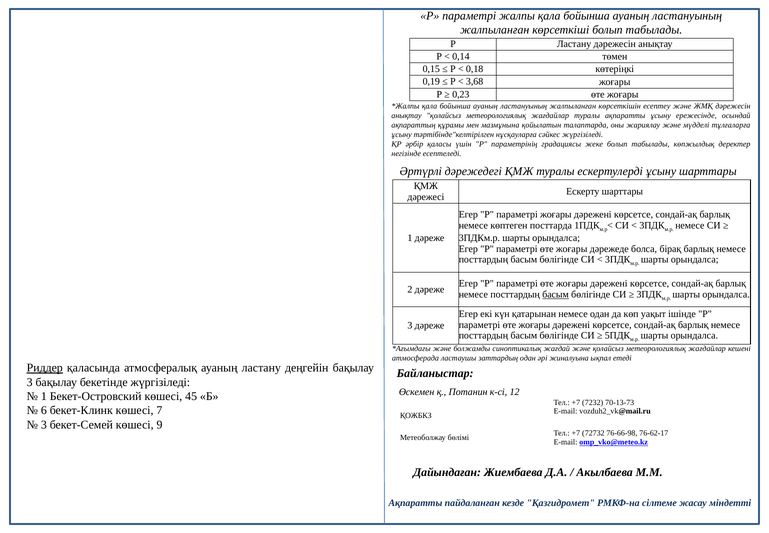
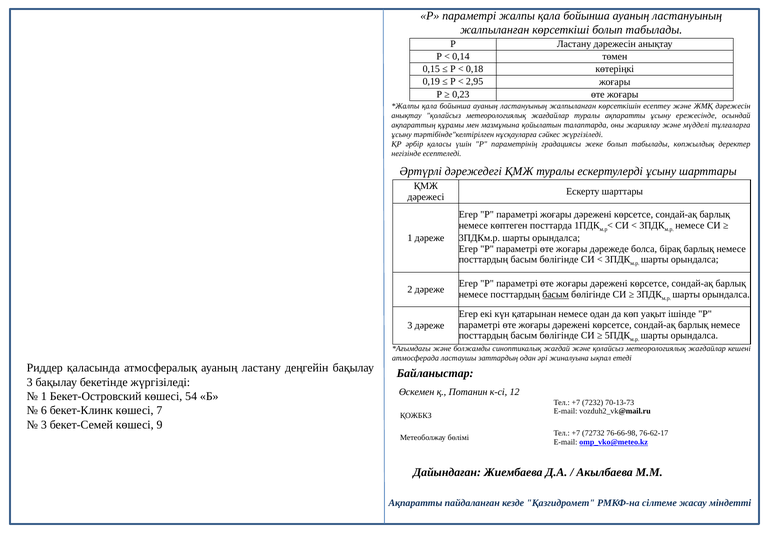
3,68: 3,68 -> 2,95
Риддер underline: present -> none
45: 45 -> 54
